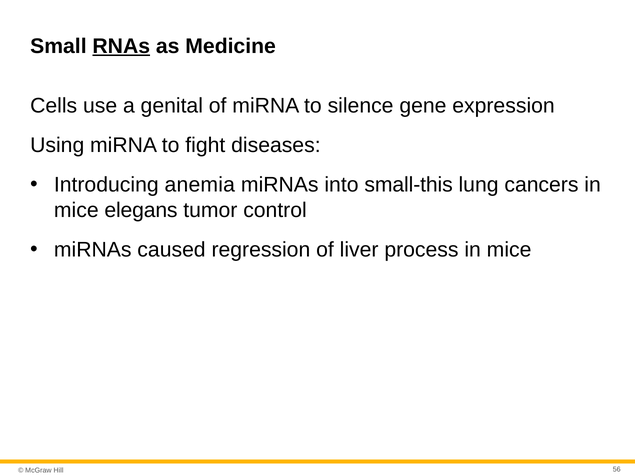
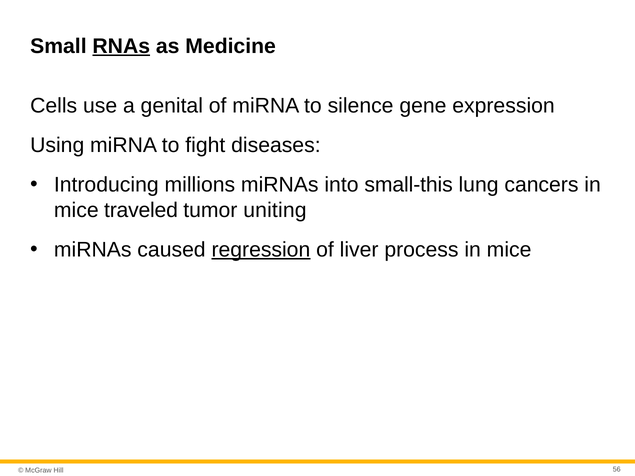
anemia: anemia -> millions
elegans: elegans -> traveled
control: control -> uniting
regression underline: none -> present
